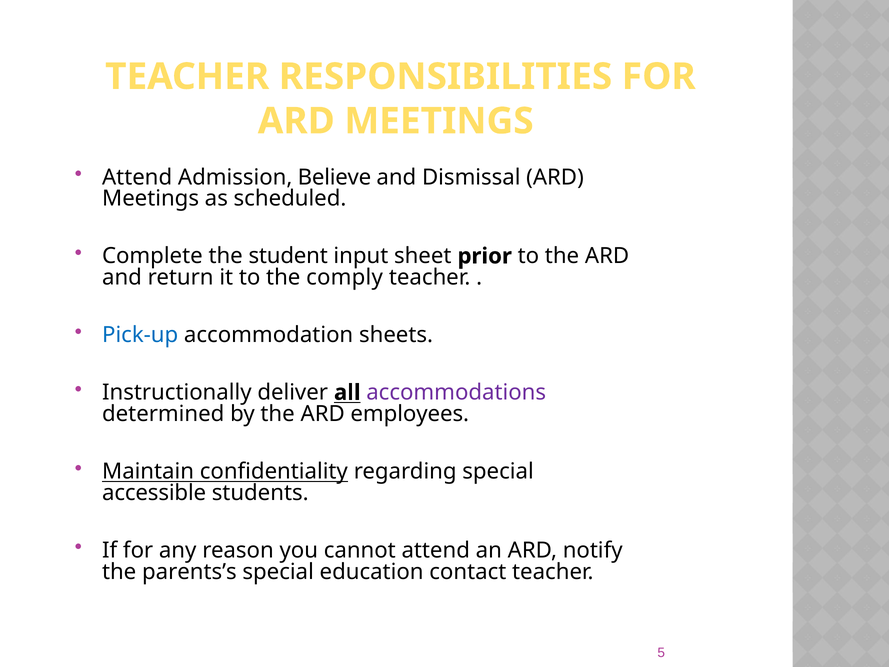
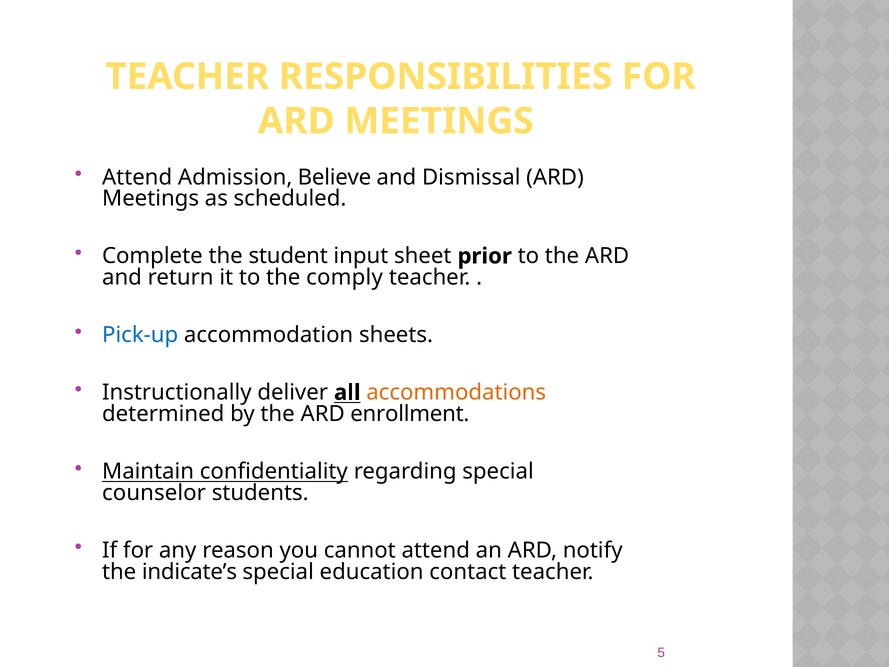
accommodations colour: purple -> orange
employees: employees -> enrollment
accessible: accessible -> counselor
parents’s: parents’s -> indicate’s
